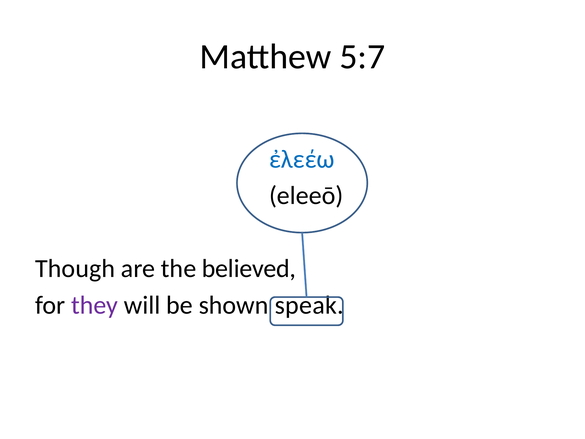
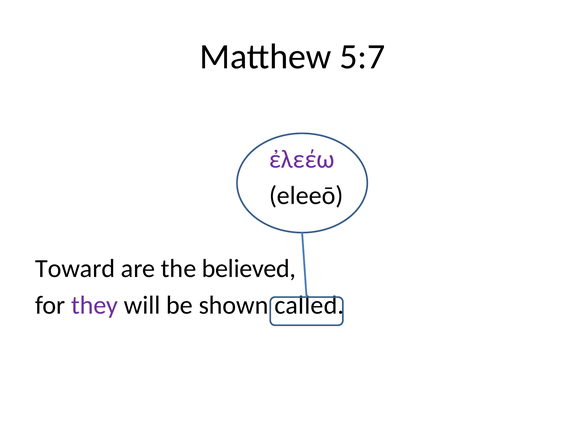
ἐλεέω colour: blue -> purple
Though: Though -> Toward
speak: speak -> called
